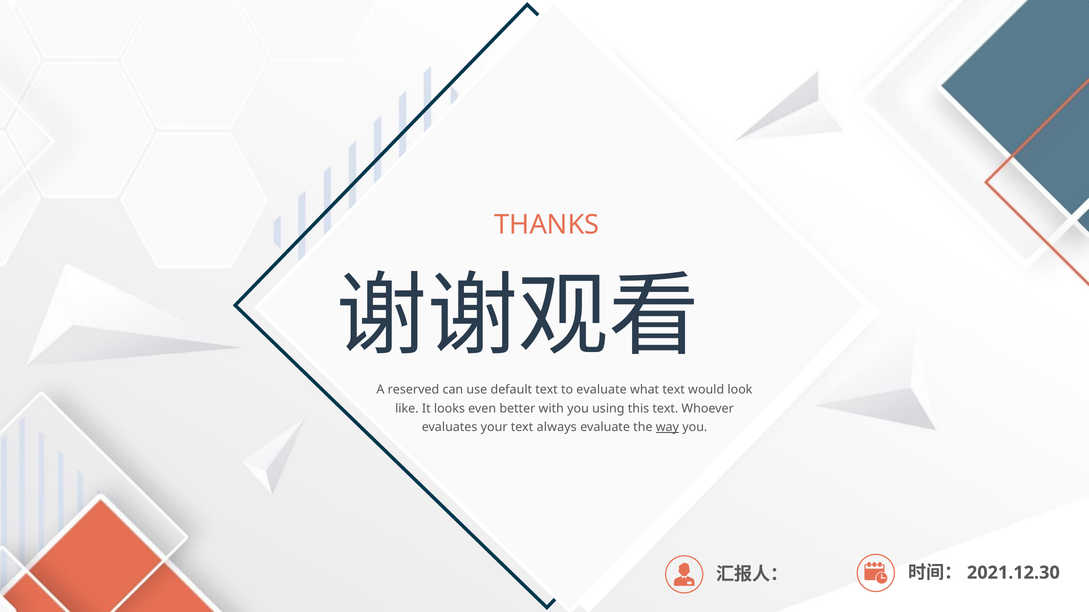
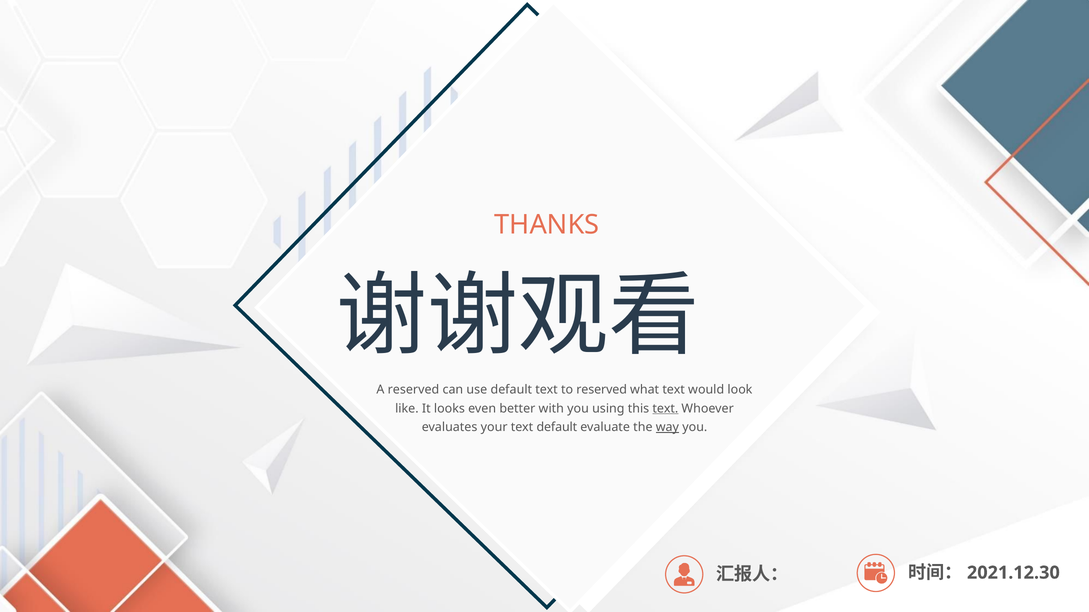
to evaluate: evaluate -> reserved
text at (665, 409) underline: none -> present
text always: always -> default
